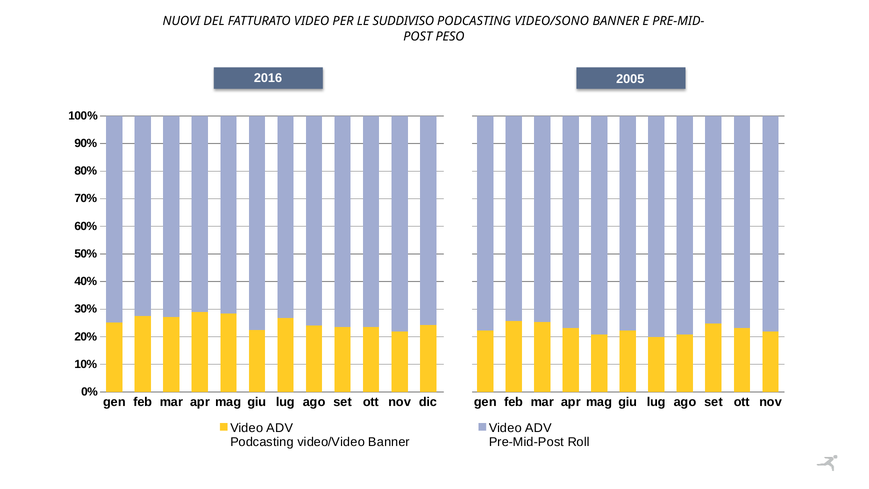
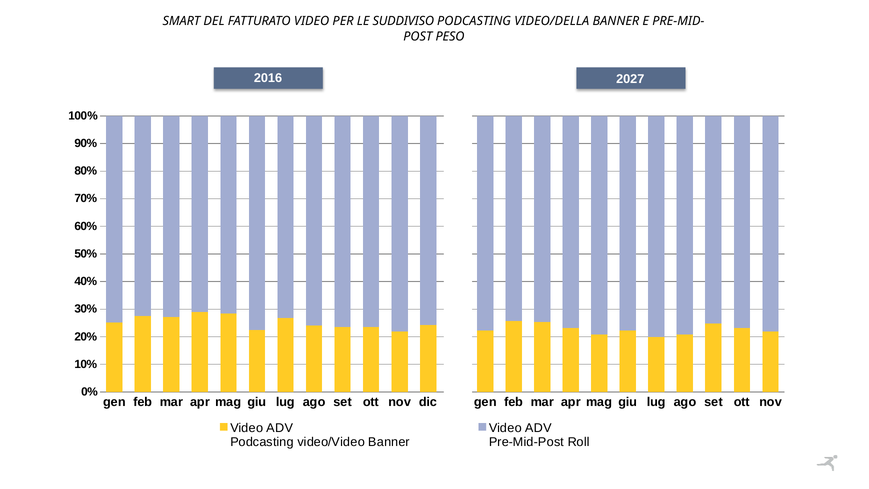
NUOVI: NUOVI -> SMART
VIDEO/SONO: VIDEO/SONO -> VIDEO/DELLA
2005: 2005 -> 2027
